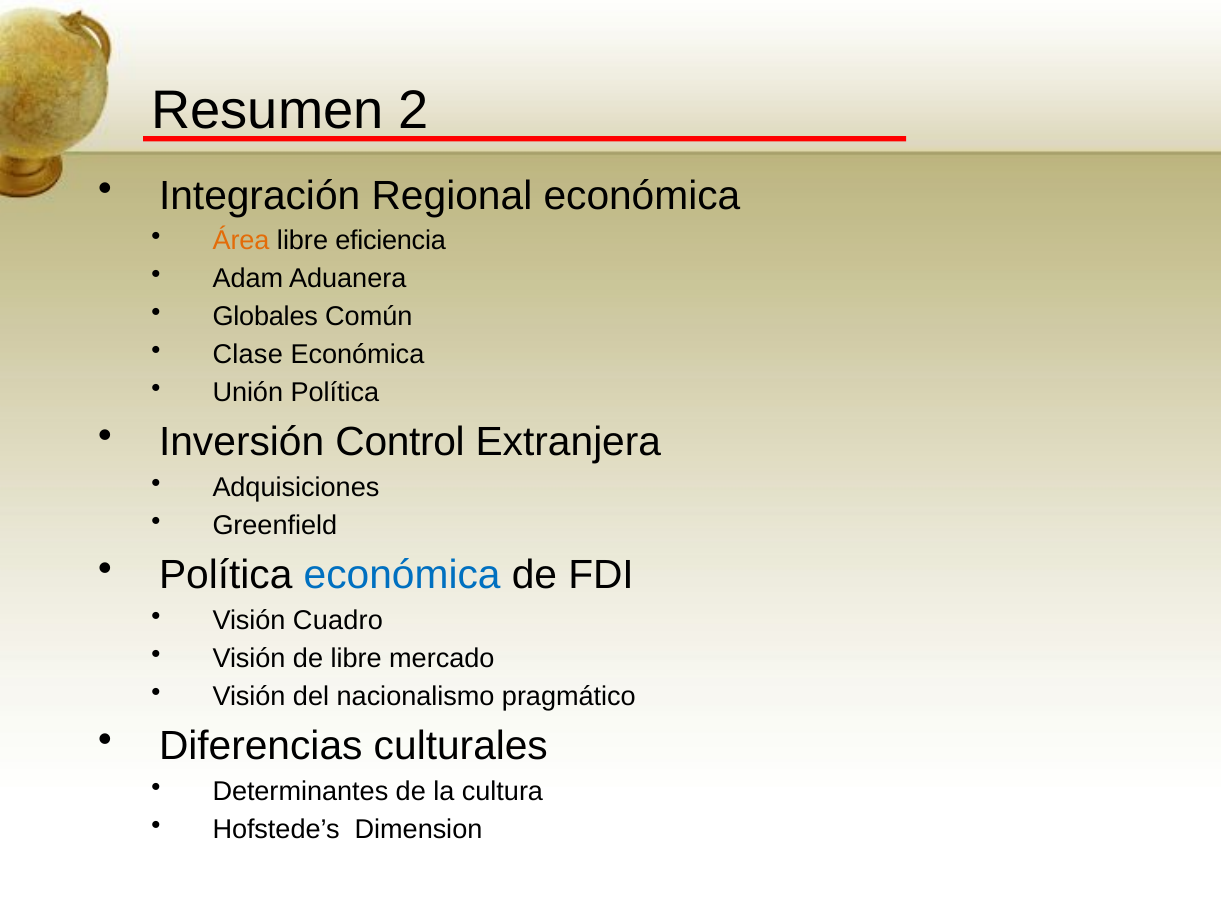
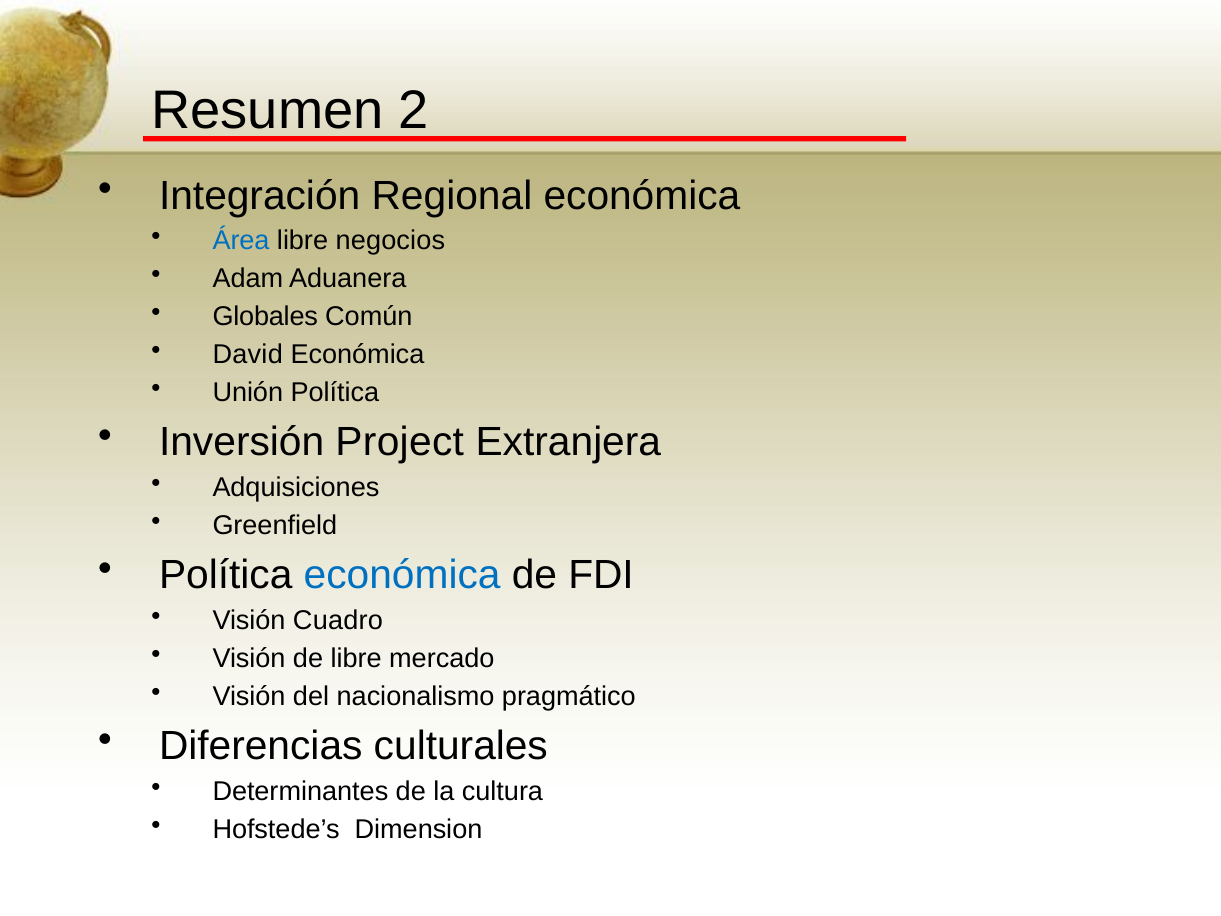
Área colour: orange -> blue
eficiencia: eficiencia -> negocios
Clase: Clase -> David
Control: Control -> Project
